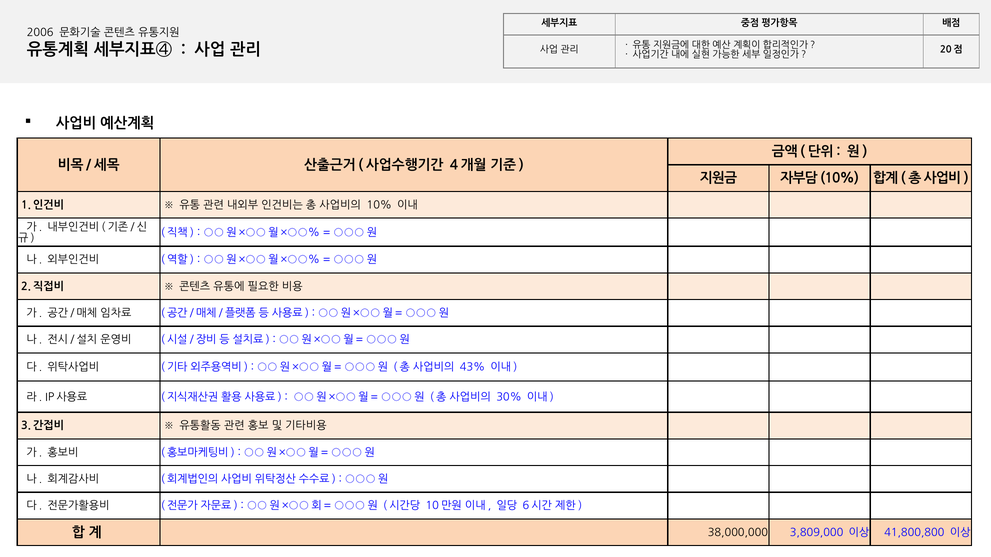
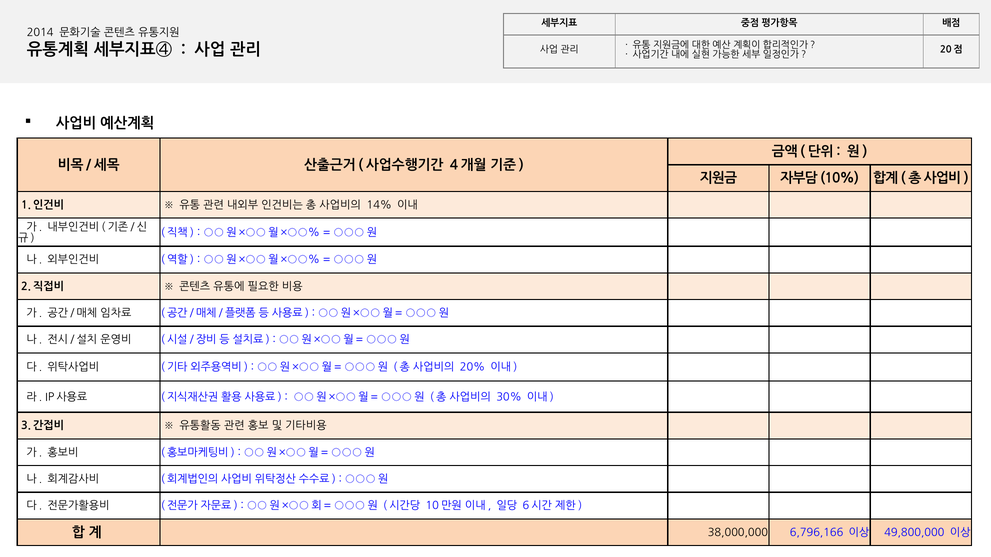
2006: 2006 -> 2014
10%: 10% -> 14%
43%: 43% -> 20%
3,809,000: 3,809,000 -> 6,796,166
41,800,800: 41,800,800 -> 49,800,000
